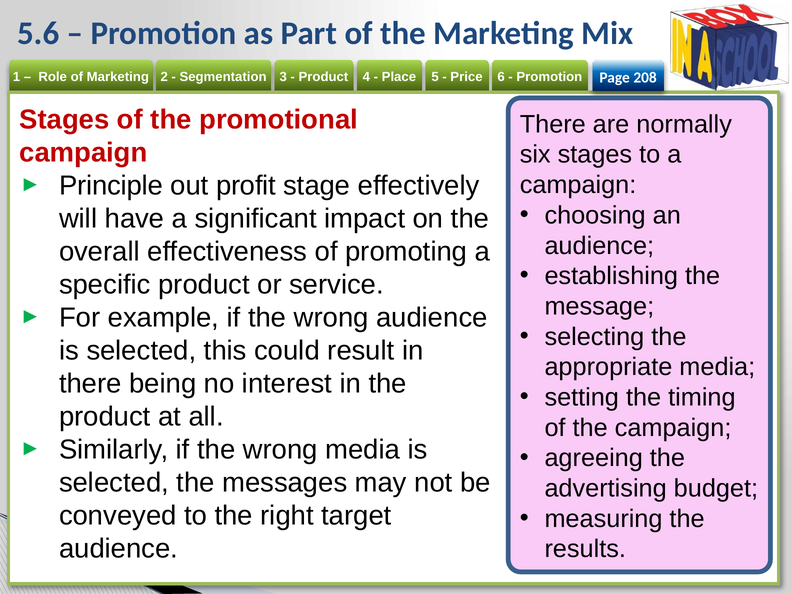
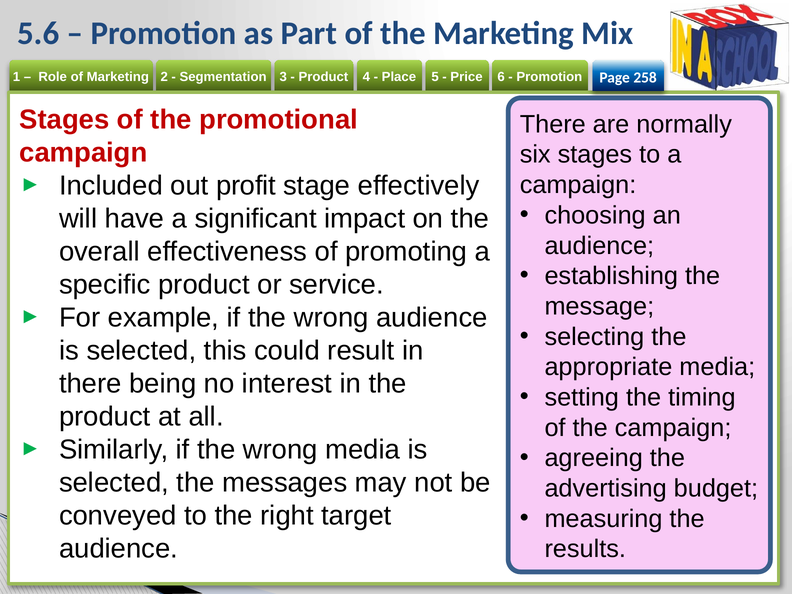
208: 208 -> 258
Principle: Principle -> Included
